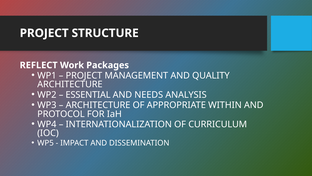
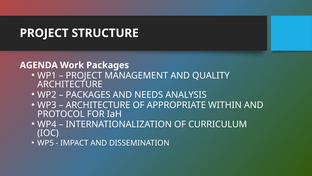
REFLECT: REFLECT -> AGENDA
ESSENTIAL at (88, 95): ESSENTIAL -> PACKAGES
